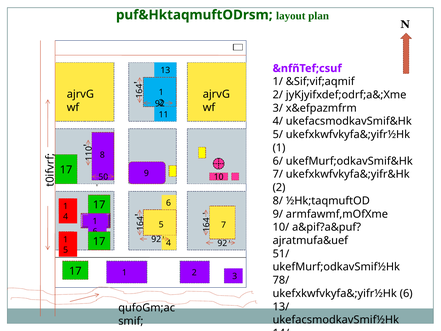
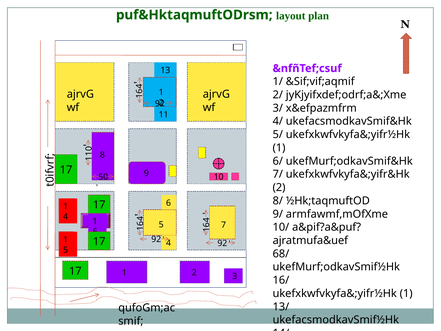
51/: 51/ -> 68/
78/ at (281, 280): 78/ -> 16/
6 at (406, 293): 6 -> 1
